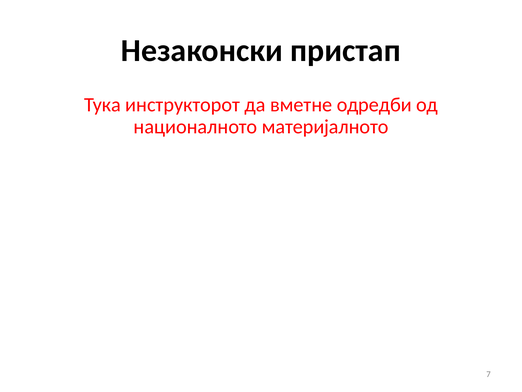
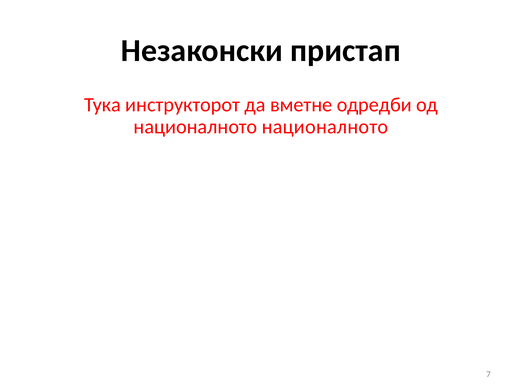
националното материјалното: материјалното -> националното
